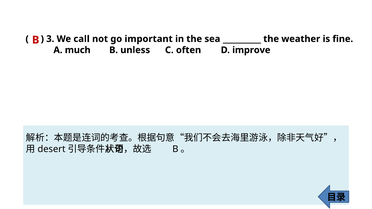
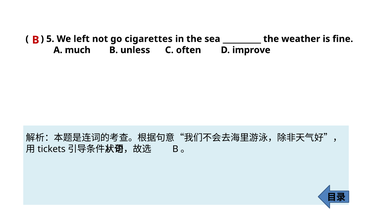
3: 3 -> 5
call: call -> left
important: important -> cigarettes
desert: desert -> tickets
